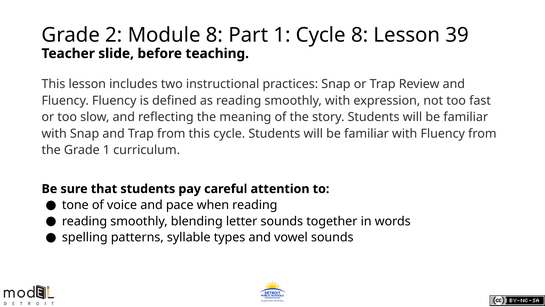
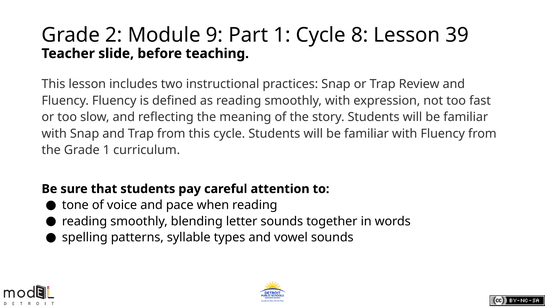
Module 8: 8 -> 9
